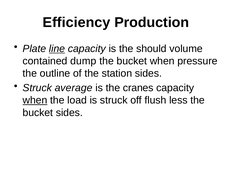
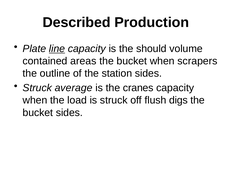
Efficiency: Efficiency -> Described
dump: dump -> areas
pressure: pressure -> scrapers
when at (35, 100) underline: present -> none
less: less -> digs
